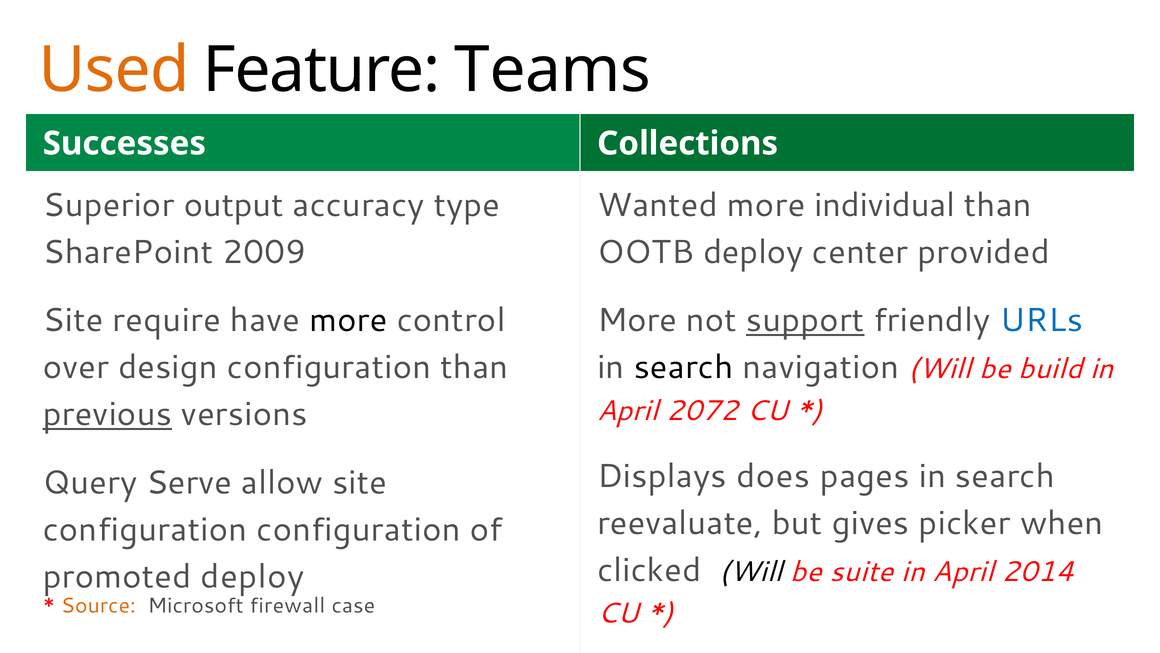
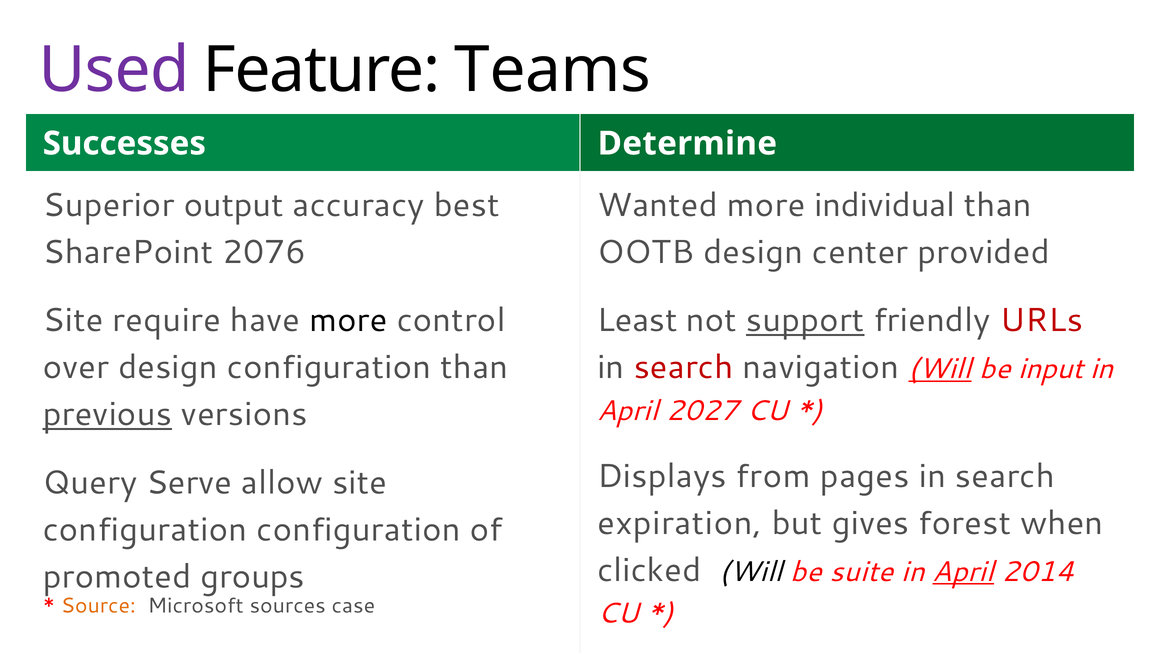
Used colour: orange -> purple
Collections: Collections -> Determine
type: type -> best
2009: 2009 -> 2076
OOTB deploy: deploy -> design
More at (637, 320): More -> Least
URLs colour: blue -> red
search at (683, 367) colour: black -> red
Will at (940, 369) underline: none -> present
build: build -> input
2072: 2072 -> 2027
does: does -> from
reevaluate: reevaluate -> expiration
picker: picker -> forest
April at (963, 571) underline: none -> present
promoted deploy: deploy -> groups
firewall: firewall -> sources
